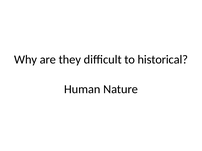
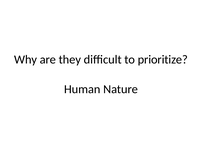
historical: historical -> prioritize
